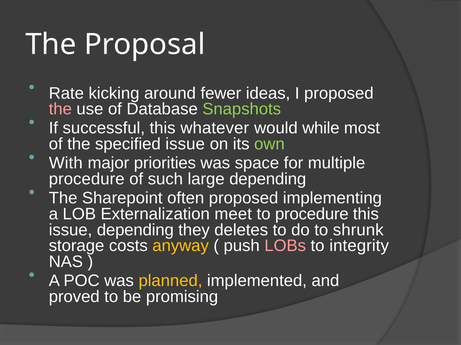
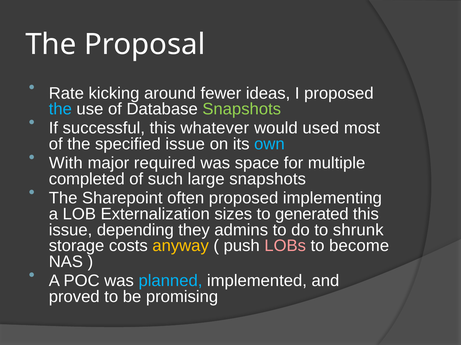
the at (60, 109) colour: pink -> light blue
while: while -> used
own colour: light green -> light blue
priorities: priorities -> required
procedure at (87, 179): procedure -> completed
large depending: depending -> snapshots
meet: meet -> sizes
to procedure: procedure -> generated
deletes: deletes -> admins
integrity: integrity -> become
planned colour: yellow -> light blue
